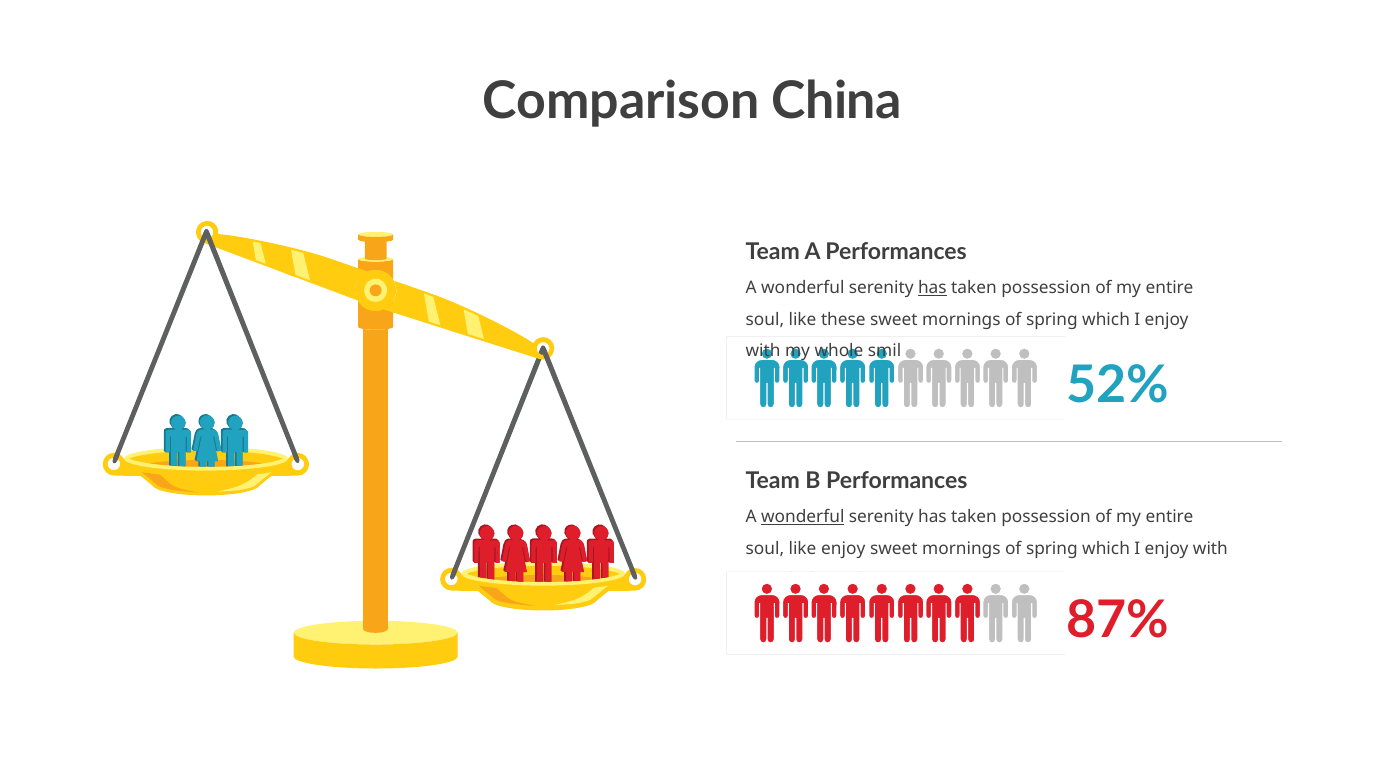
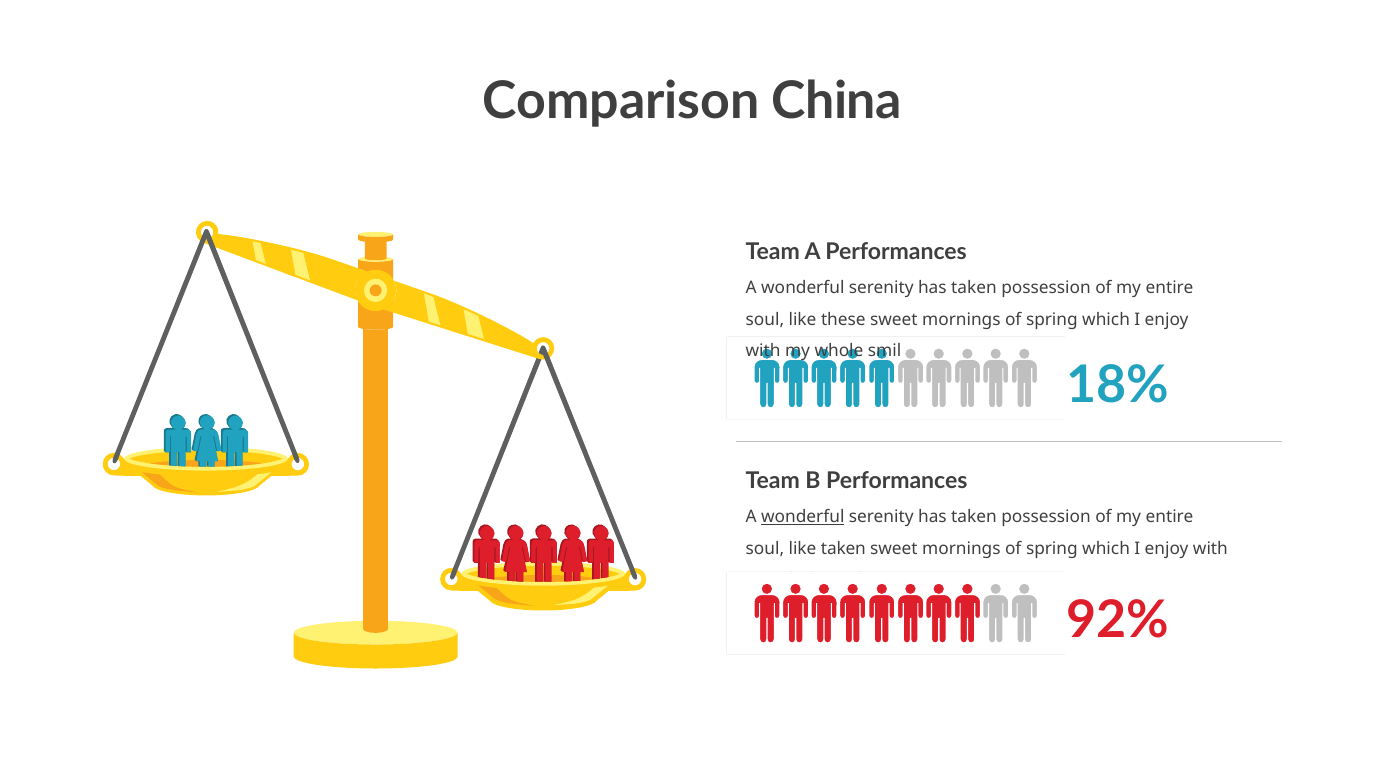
has at (932, 288) underline: present -> none
52%: 52% -> 18%
like enjoy: enjoy -> taken
87%: 87% -> 92%
